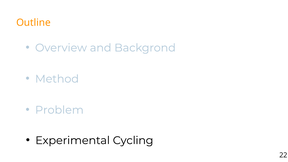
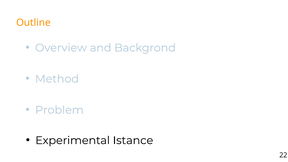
Cycling: Cycling -> Istance
